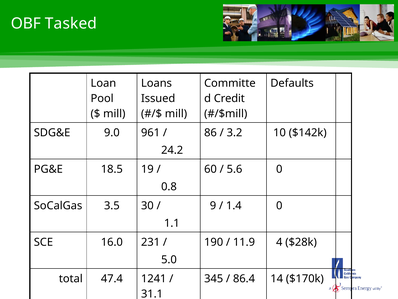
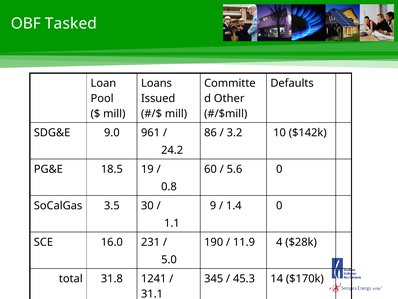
Credit: Credit -> Other
47.4: 47.4 -> 31.8
86.4: 86.4 -> 45.3
